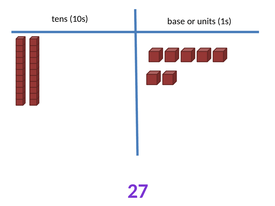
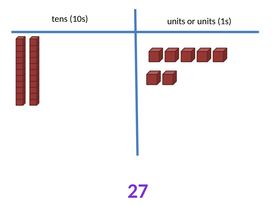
10s base: base -> units
